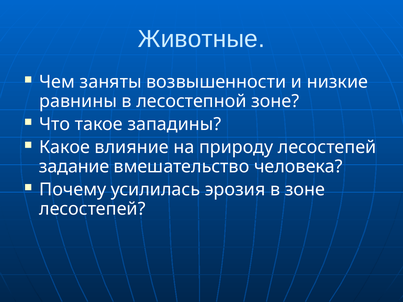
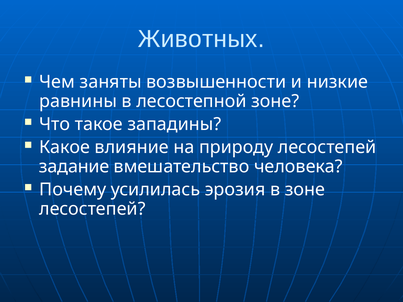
Животные: Животные -> Животных
